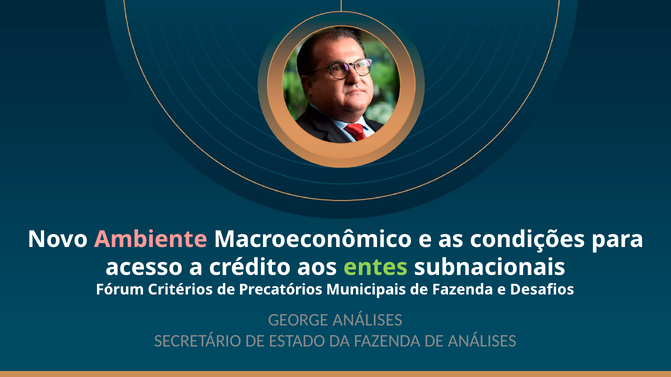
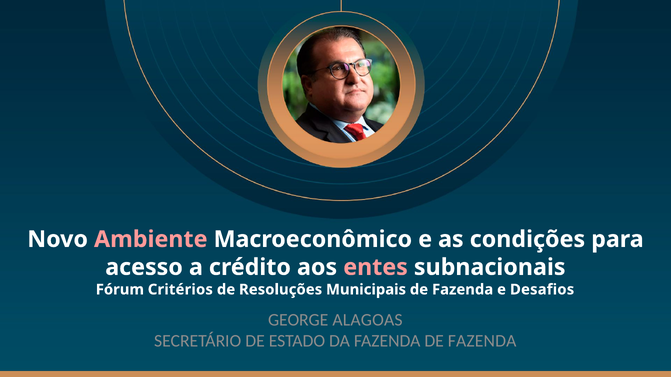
entes colour: light green -> pink
Precatórios: Precatórios -> Resoluções
GEORGE ANÁLISES: ANÁLISES -> ALAGOAS
FAZENDA DE ANÁLISES: ANÁLISES -> FAZENDA
